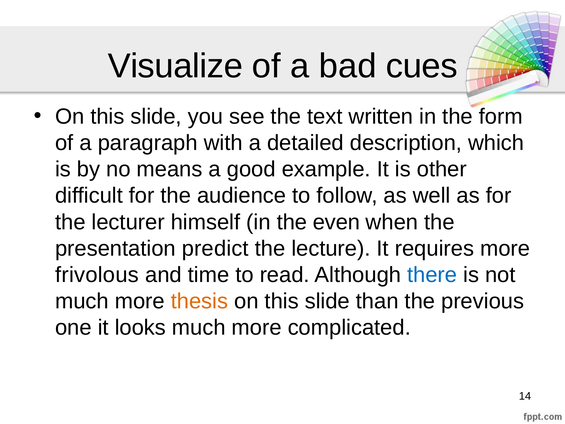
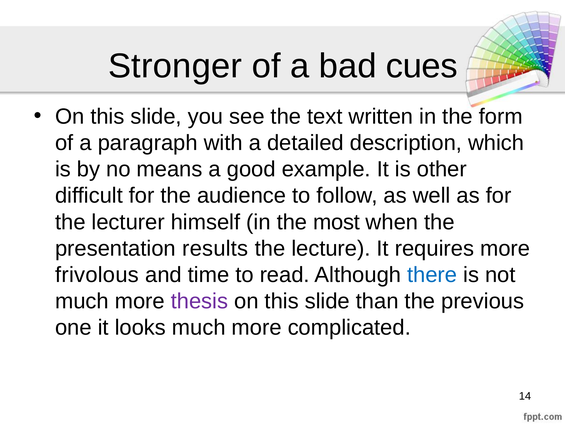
Visualize: Visualize -> Stronger
even: even -> most
predict: predict -> results
thesis colour: orange -> purple
